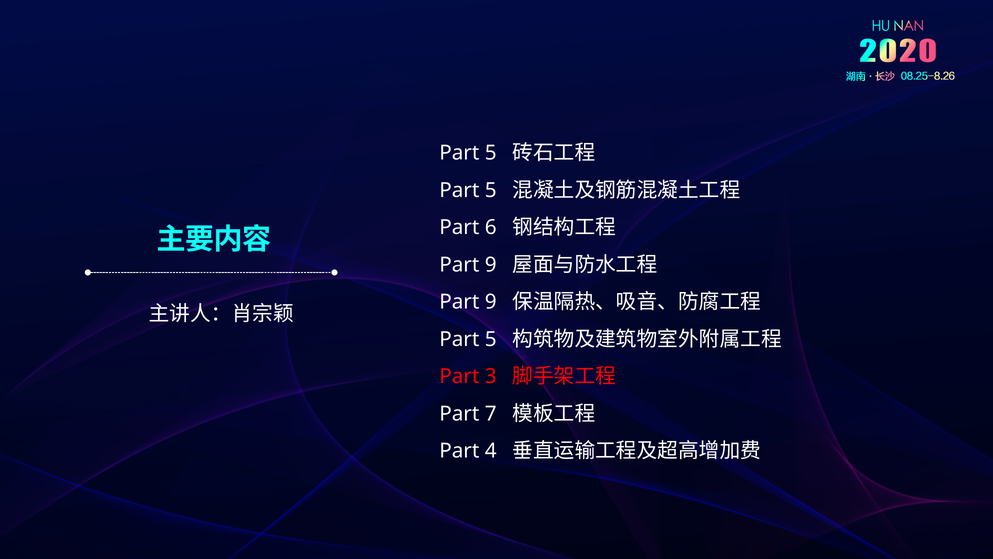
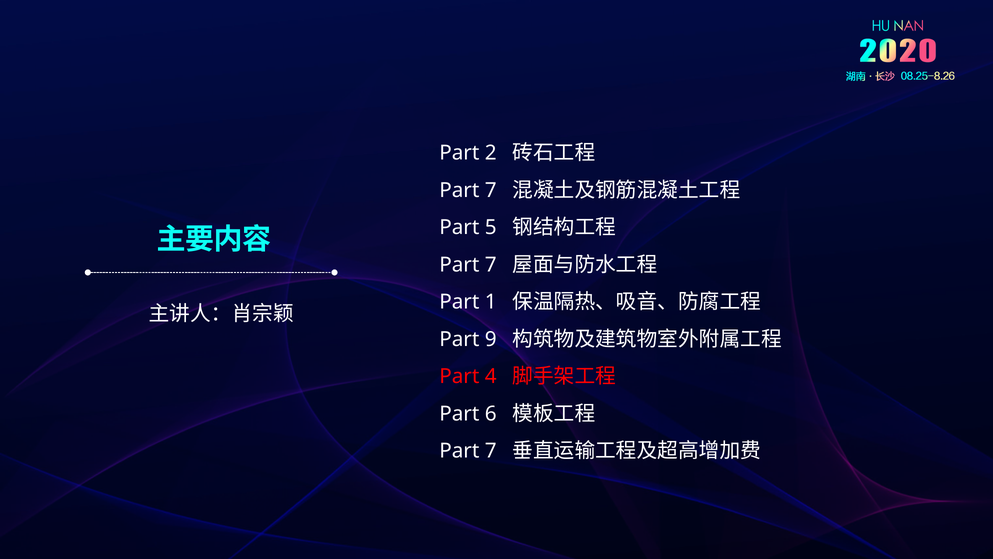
5 at (491, 153): 5 -> 2
5 at (491, 190): 5 -> 7
6: 6 -> 5
9 at (491, 265): 9 -> 7
9 at (491, 302): 9 -> 1
5 at (491, 339): 5 -> 9
3: 3 -> 4
7: 7 -> 6
4 at (491, 451): 4 -> 7
